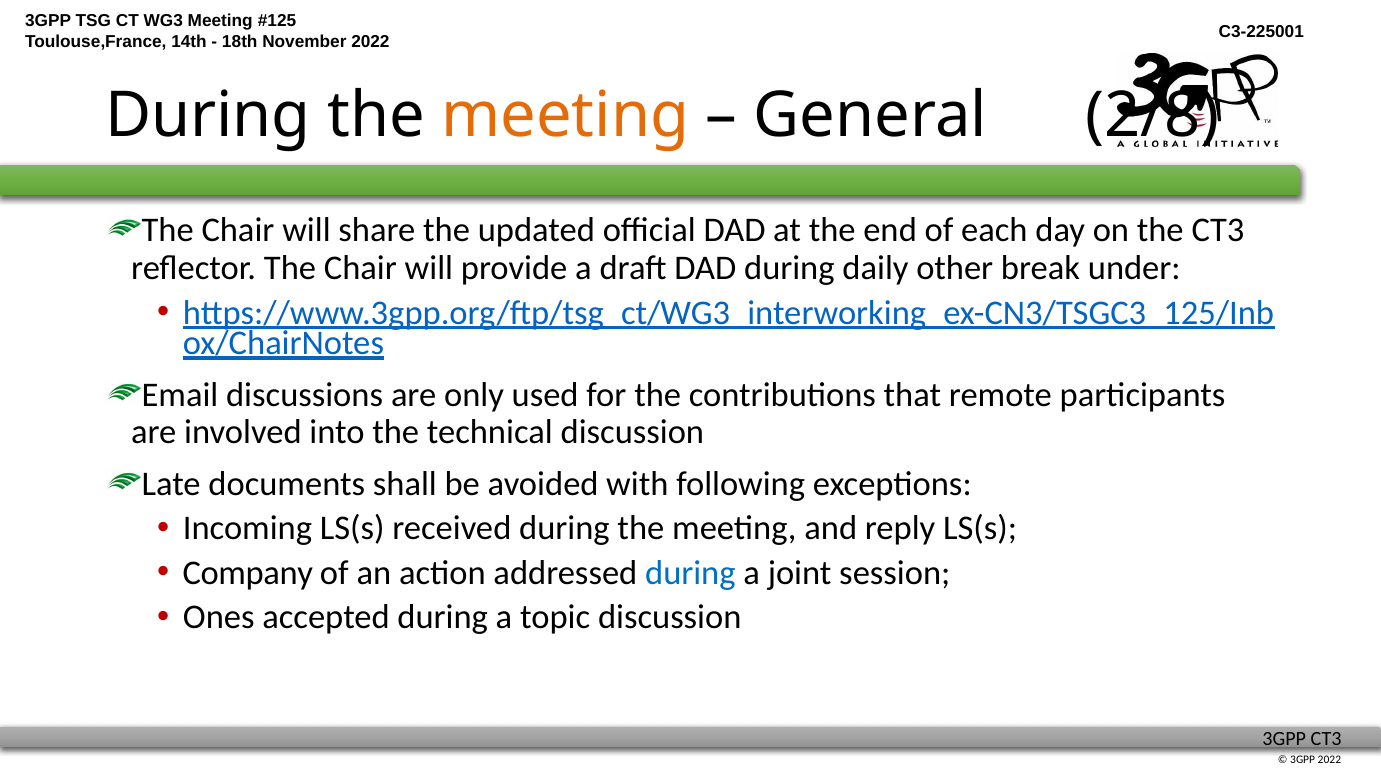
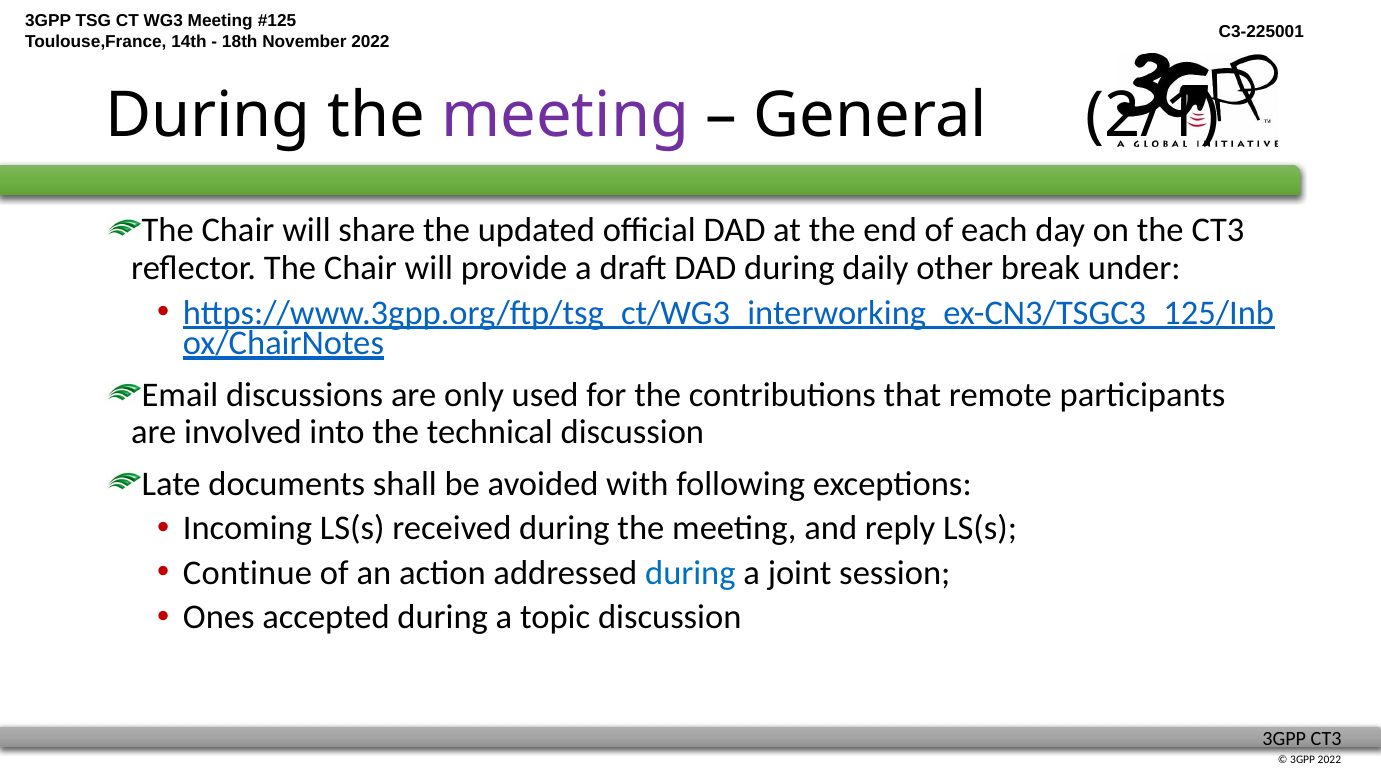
meeting at (565, 116) colour: orange -> purple
2/8: 2/8 -> 2/1
Company: Company -> Continue
